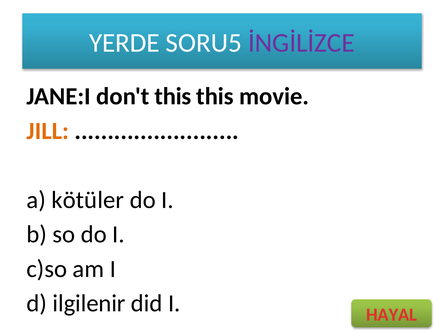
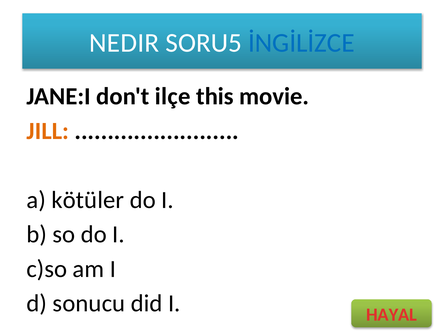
YERDE: YERDE -> NEDIR
İNGİLİZCE colour: purple -> blue
don't this: this -> ilçe
ilgilenir: ilgilenir -> sonucu
